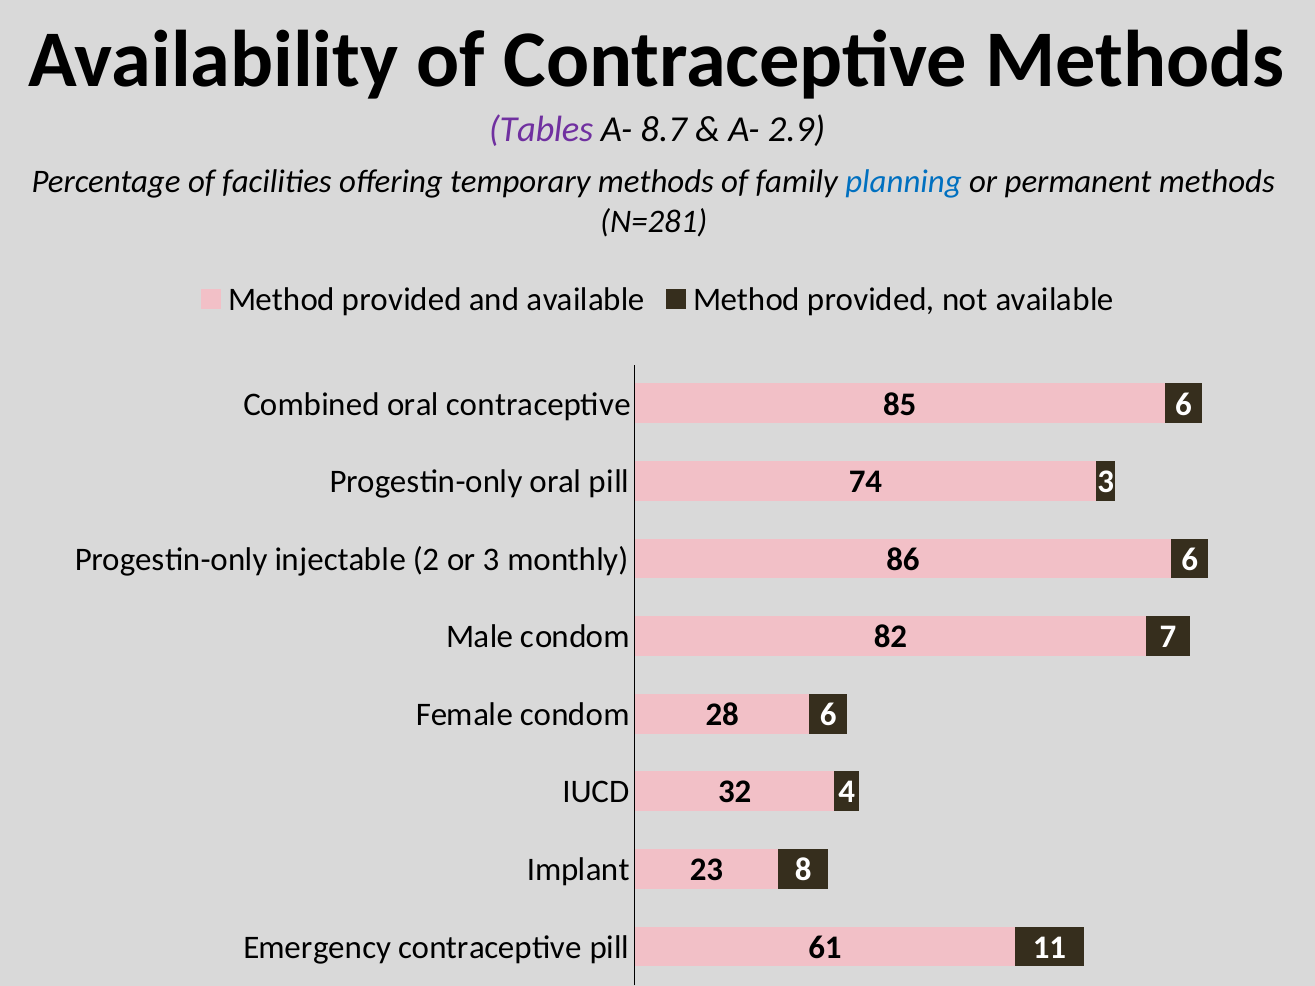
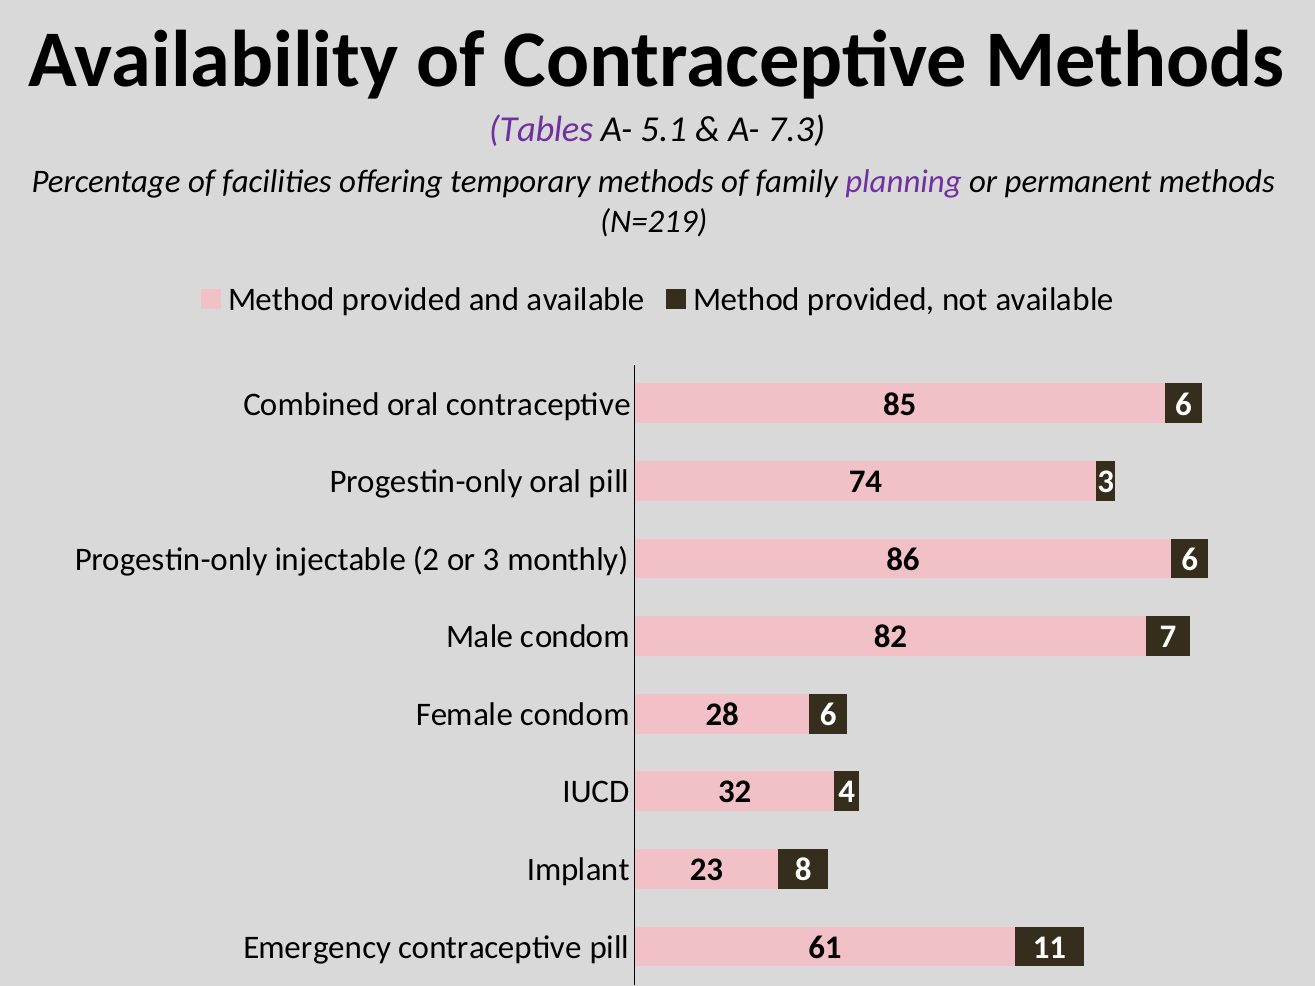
8.7: 8.7 -> 5.1
2.9: 2.9 -> 7.3
planning colour: blue -> purple
N=281: N=281 -> N=219
